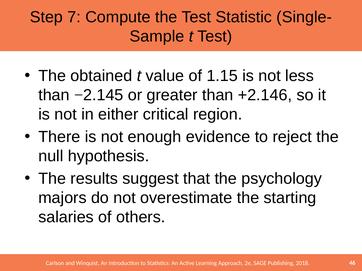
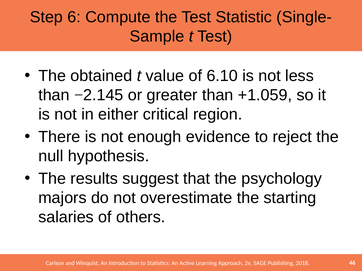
7: 7 -> 6
1.15: 1.15 -> 6.10
+2.146: +2.146 -> +1.059
